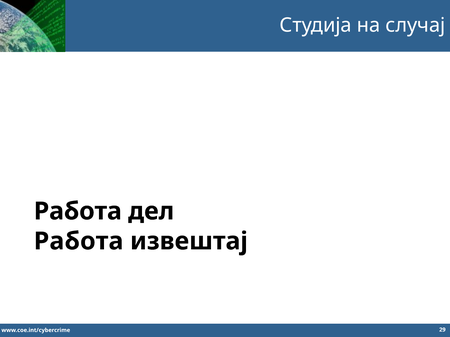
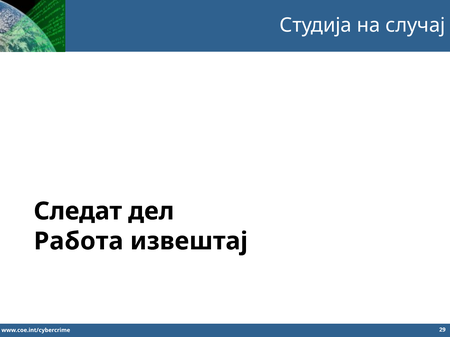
Работа at (78, 212): Работа -> Следат
